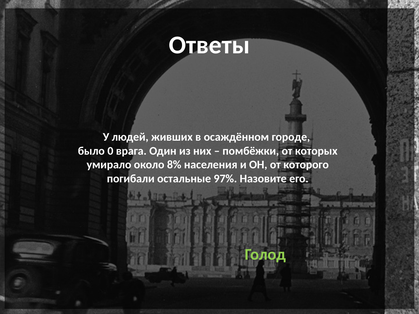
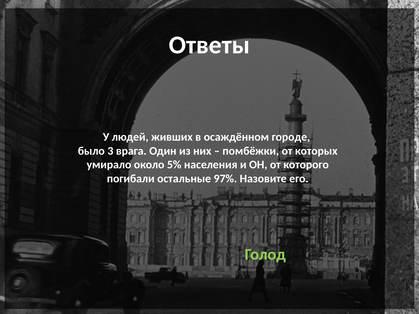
0: 0 -> 3
8%: 8% -> 5%
